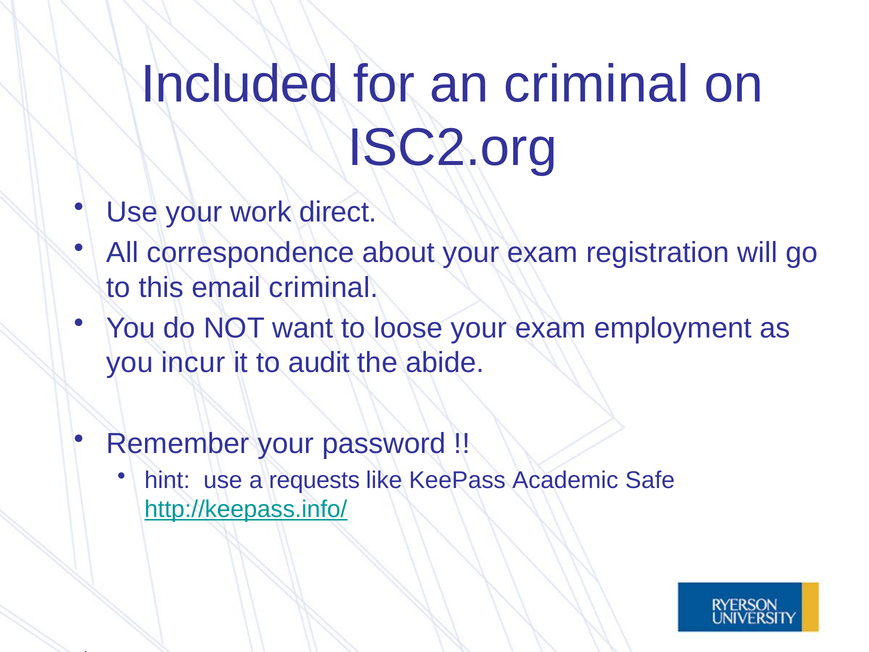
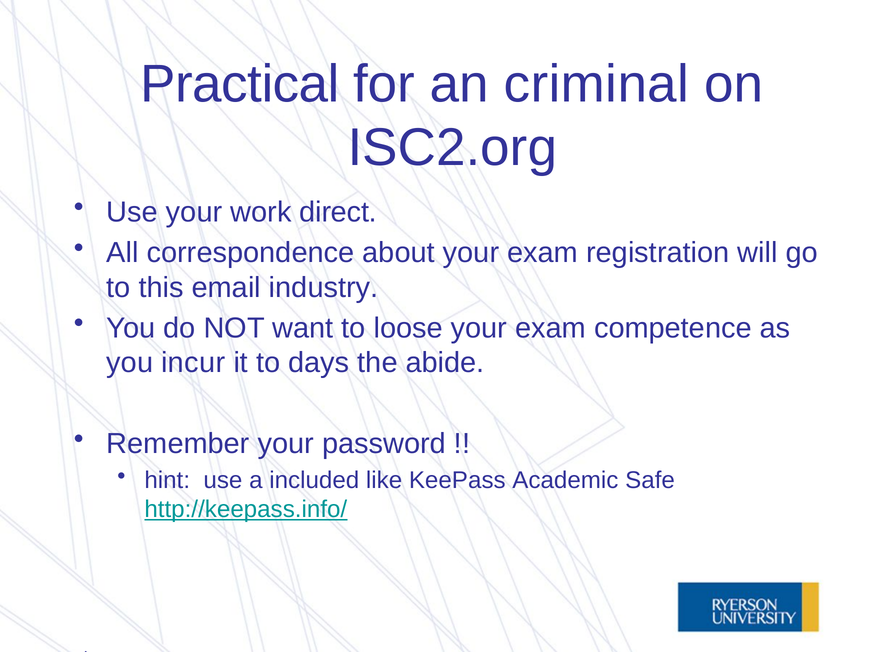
Included: Included -> Practical
email criminal: criminal -> industry
employment: employment -> competence
audit: audit -> days
requests: requests -> included
